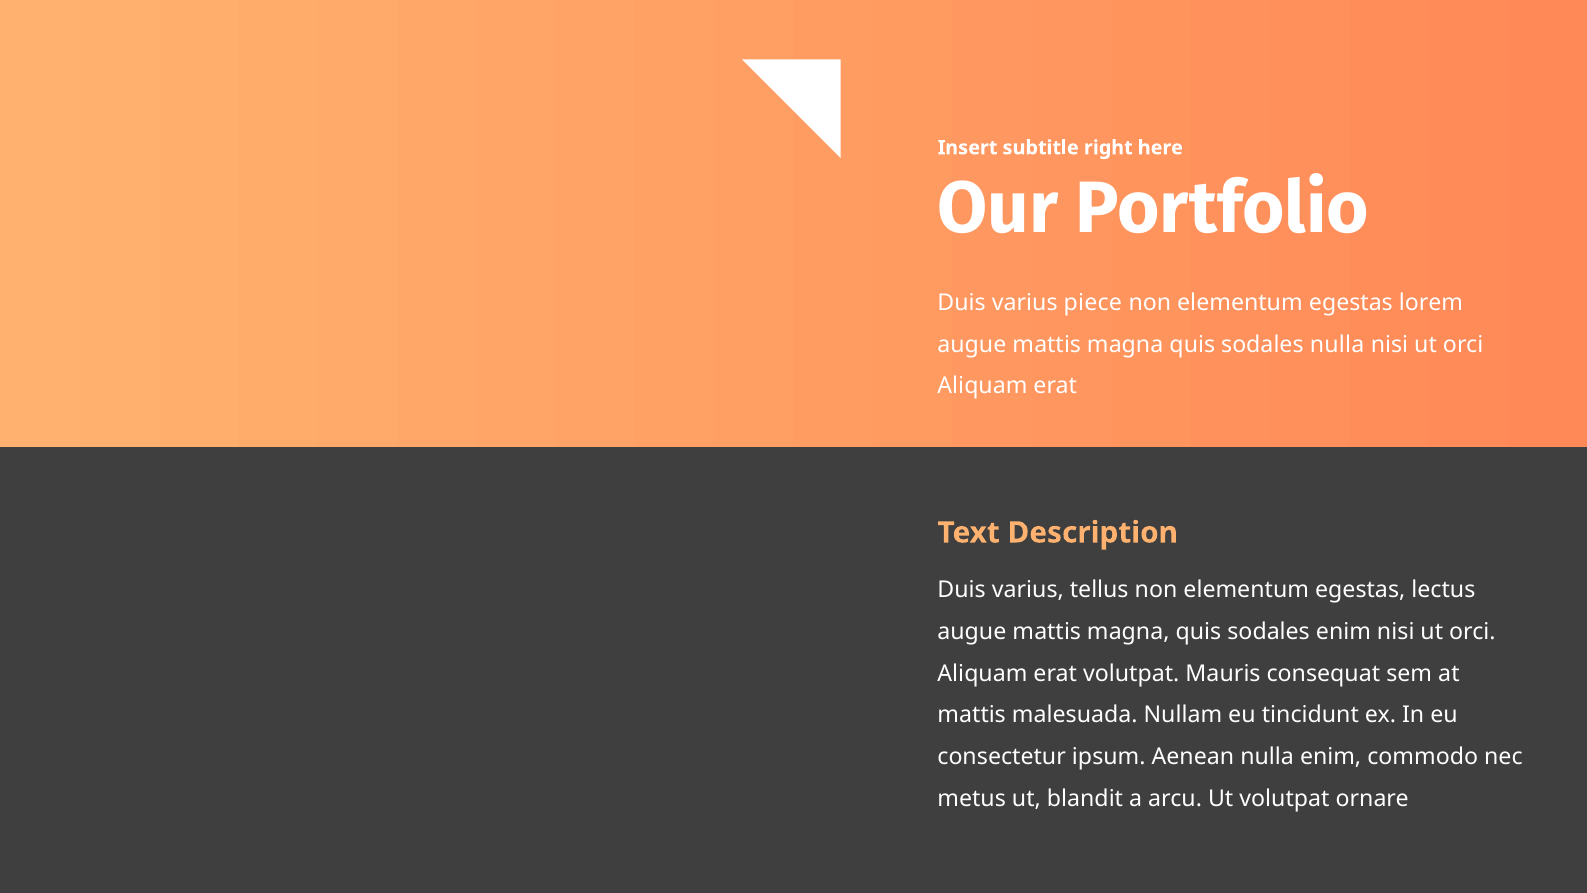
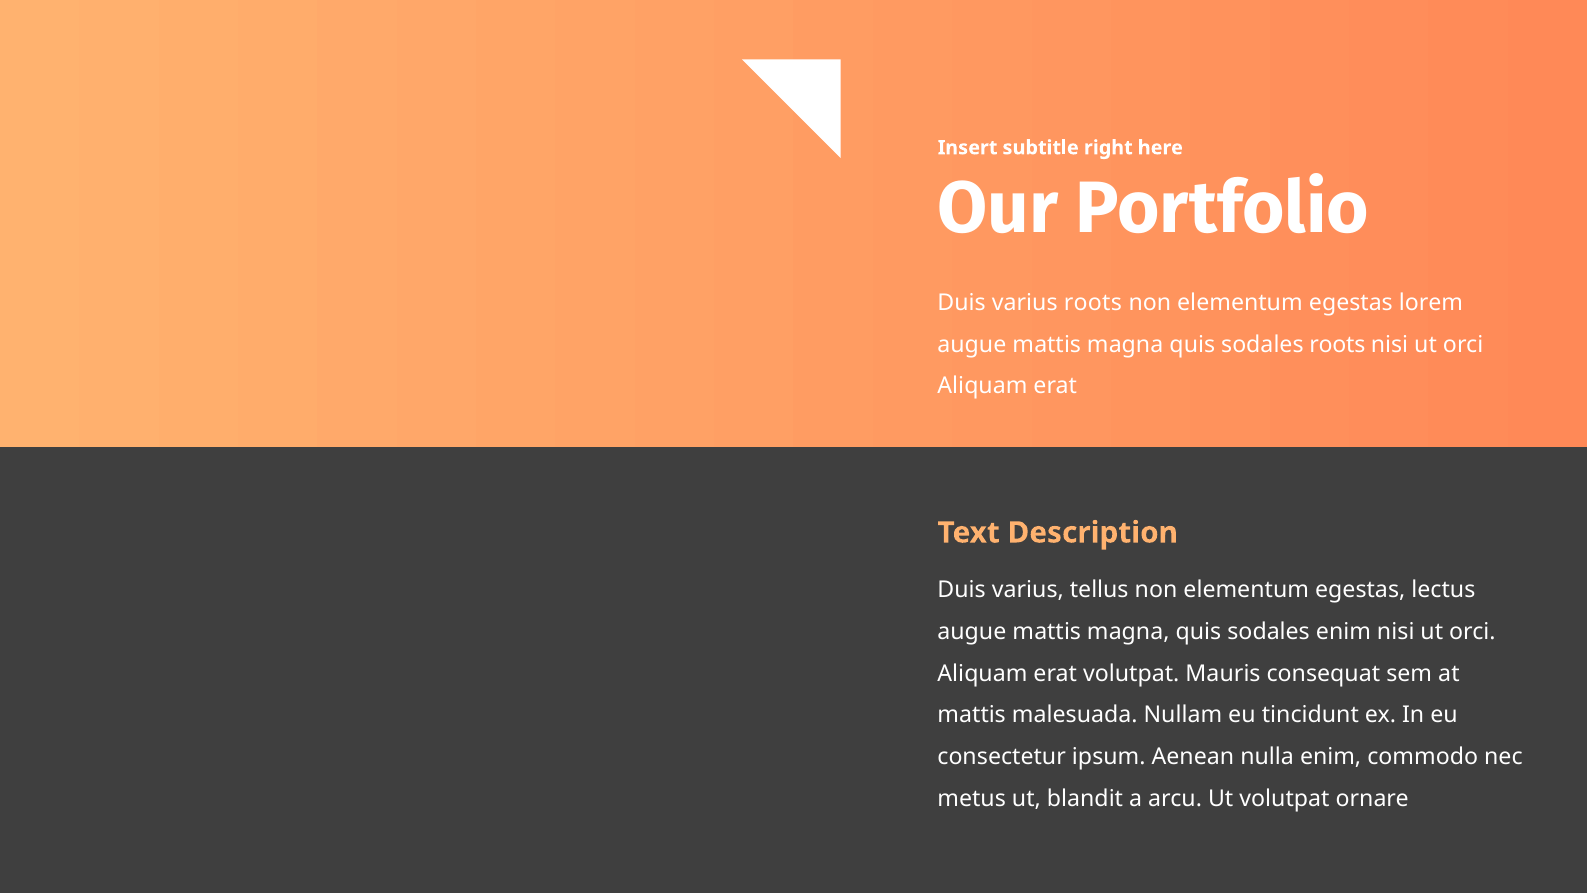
varius piece: piece -> roots
sodales nulla: nulla -> roots
